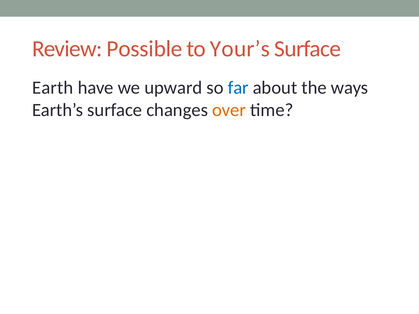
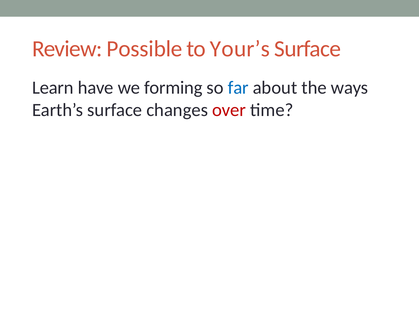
Earth: Earth -> Learn
upward: upward -> forming
over colour: orange -> red
